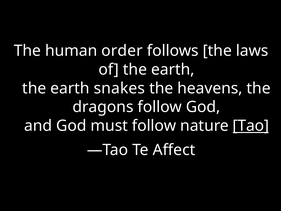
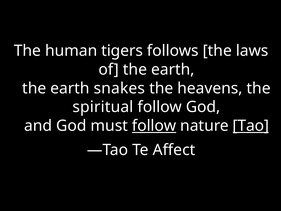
order: order -> tigers
dragons: dragons -> spiritual
follow at (154, 126) underline: none -> present
